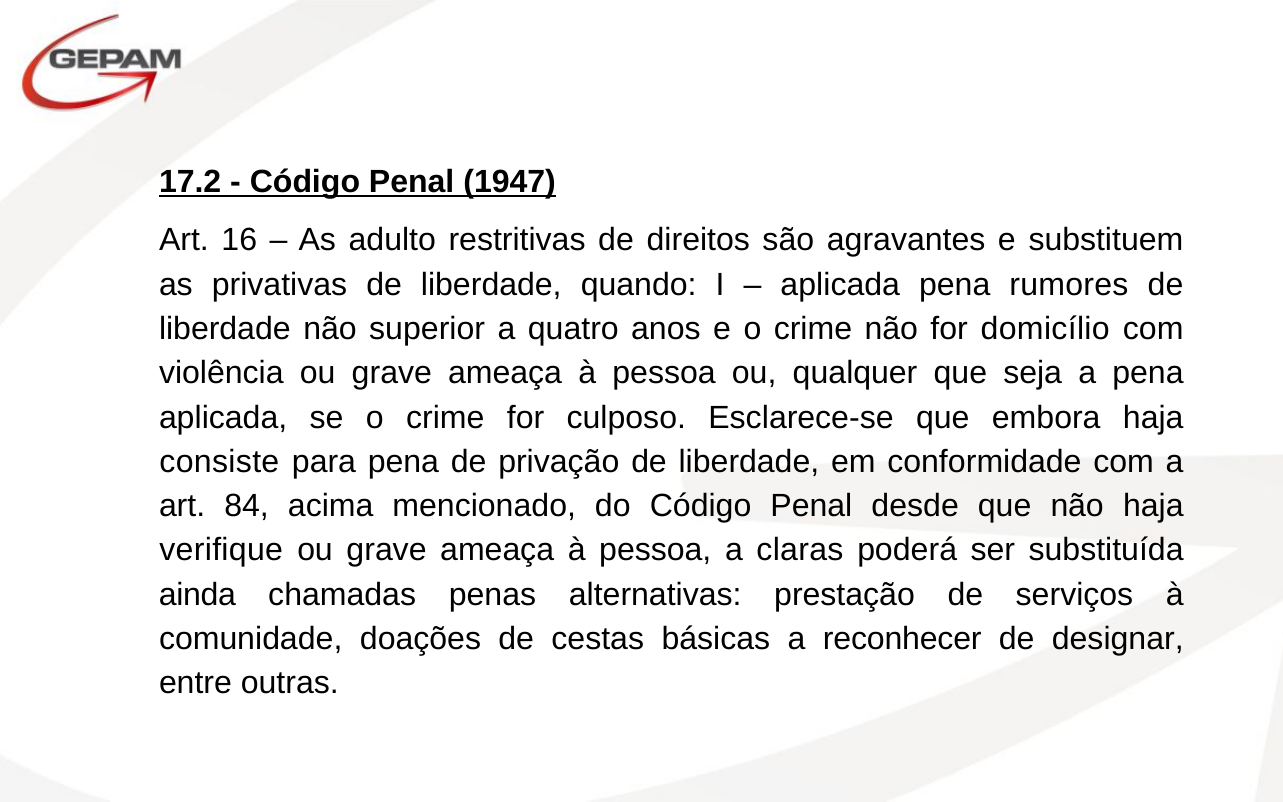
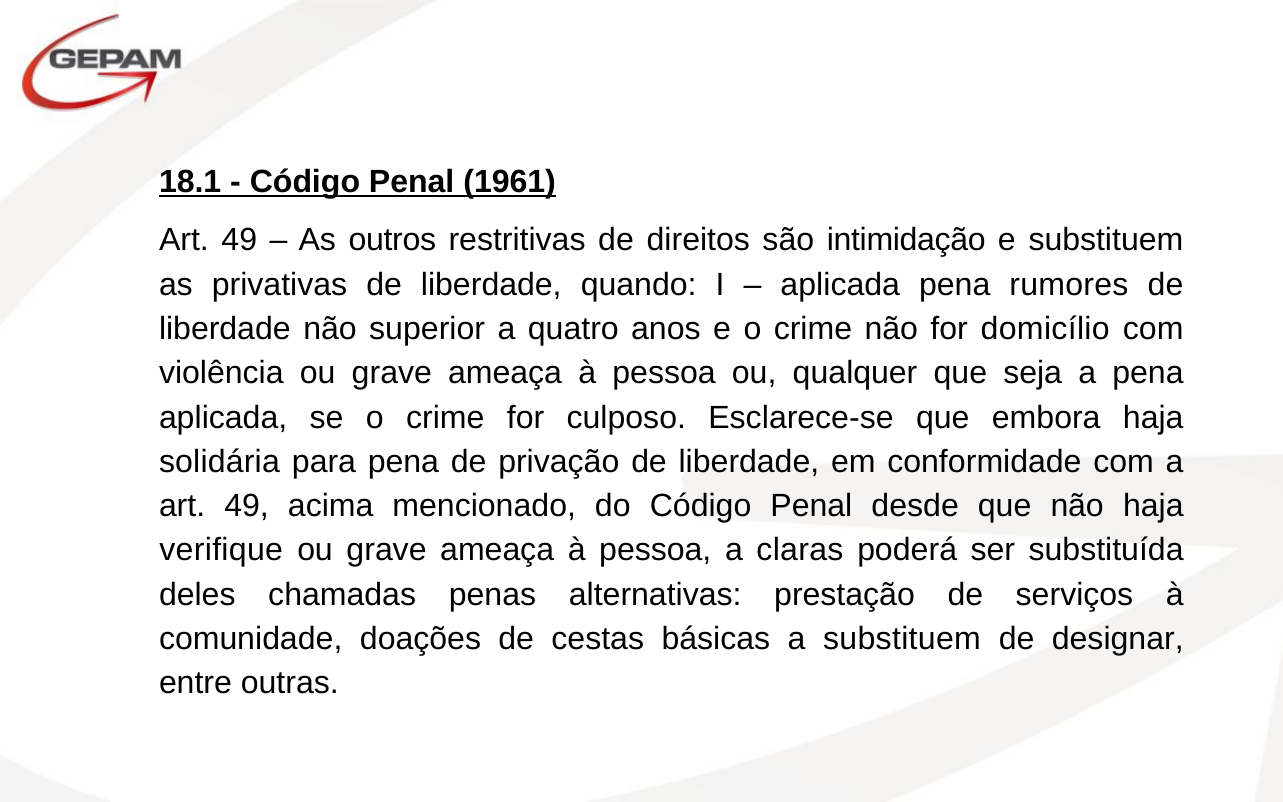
17.2: 17.2 -> 18.1
1947: 1947 -> 1961
16 at (239, 240): 16 -> 49
adulto: adulto -> outros
agravantes: agravantes -> intimidação
consiste: consiste -> solidária
84 at (247, 506): 84 -> 49
ainda: ainda -> deles
a reconhecer: reconhecer -> substituem
